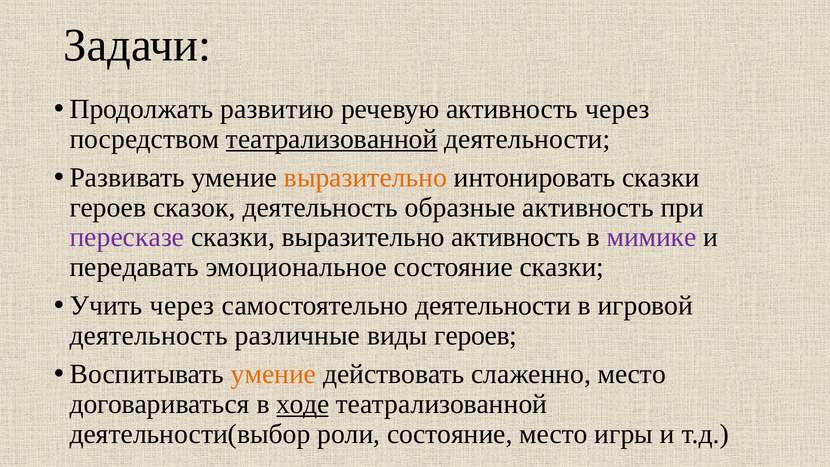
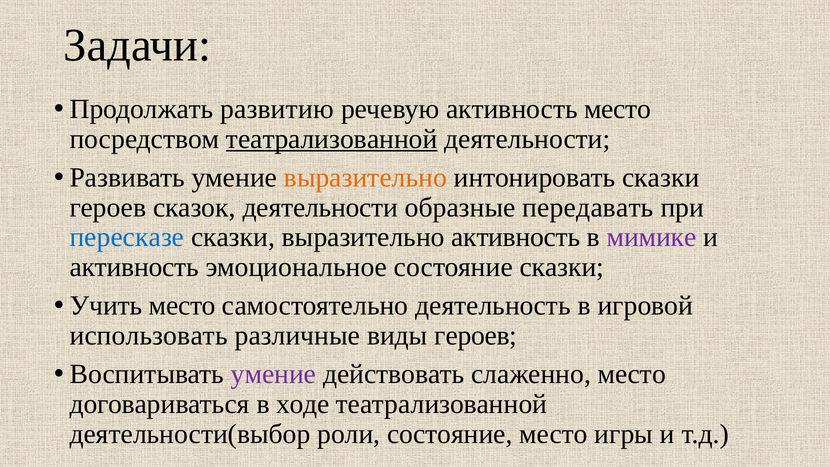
активность через: через -> место
сказок деятельность: деятельность -> деятельности
образные активность: активность -> передавать
пересказе colour: purple -> blue
передавать at (134, 267): передавать -> активность
Учить через: через -> место
самостоятельно деятельности: деятельности -> деятельность
деятельность at (149, 336): деятельность -> использовать
умение at (274, 374) colour: orange -> purple
ходе underline: present -> none
